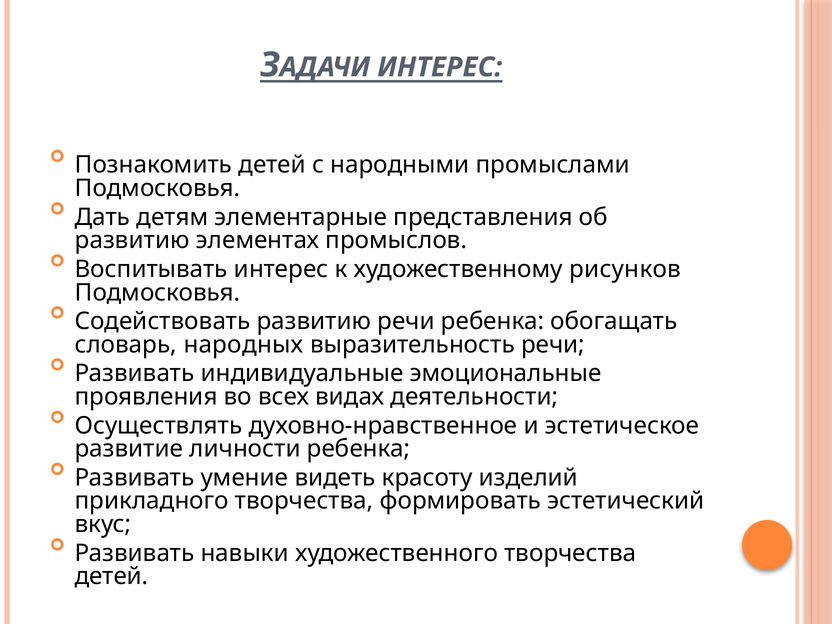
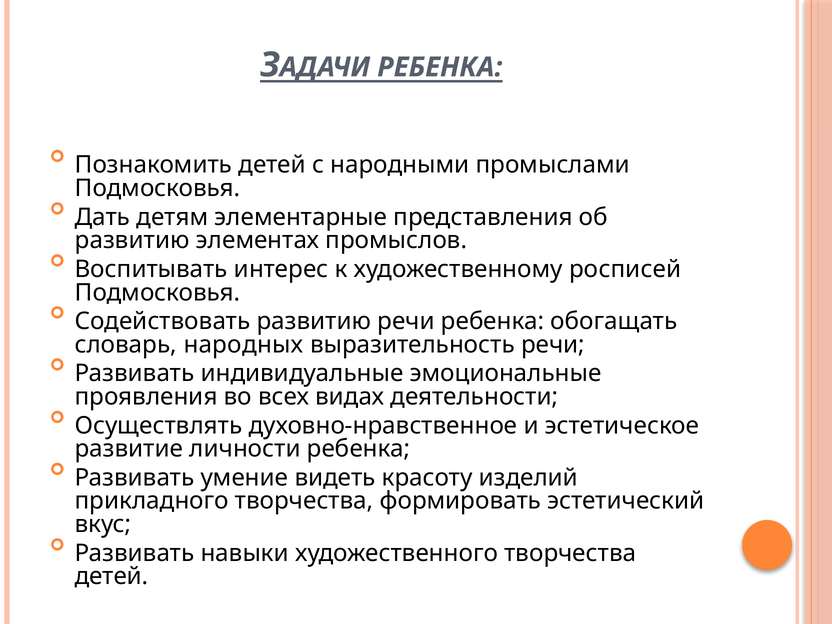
ИНТЕРЕС at (440, 67): ИНТЕРЕС -> РЕБЕНКА
рисунков: рисунков -> росписей
